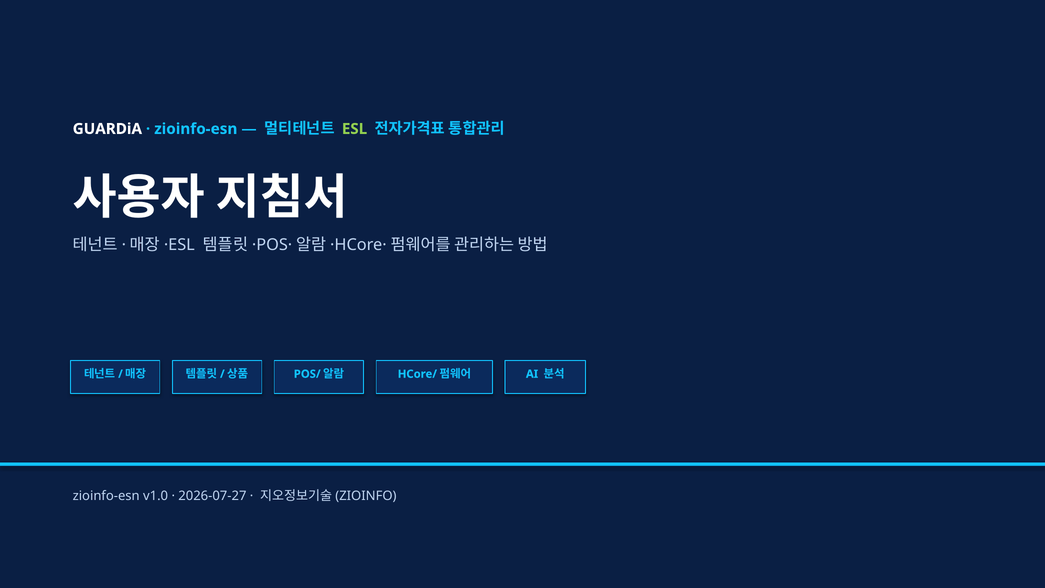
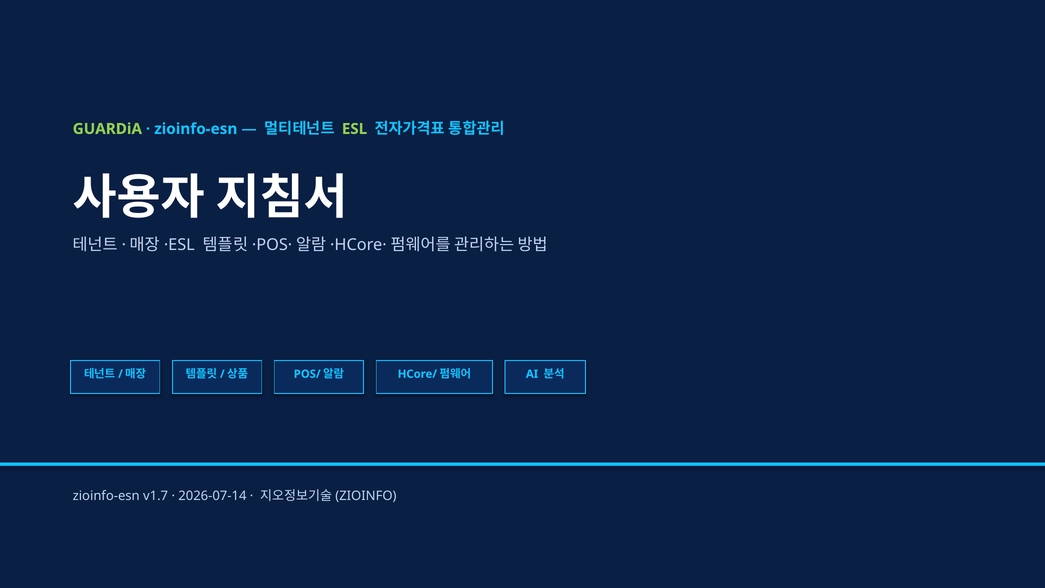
GUARDiA colour: white -> light green
v1.0: v1.0 -> v1.7
2026-07-27: 2026-07-27 -> 2026-07-14
